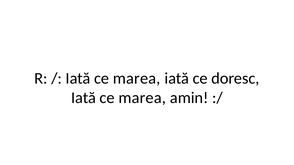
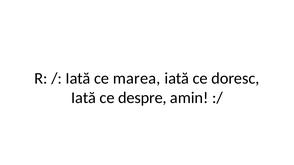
marea at (142, 98): marea -> despre
